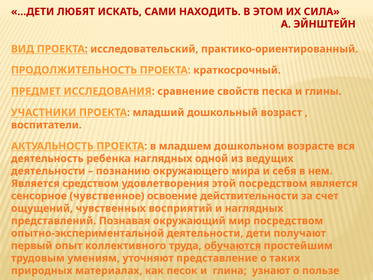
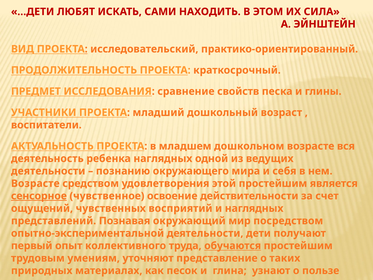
Является at (35, 183): Является -> Возрасте
этой посредством: посредством -> простейшим
сенсорное underline: none -> present
